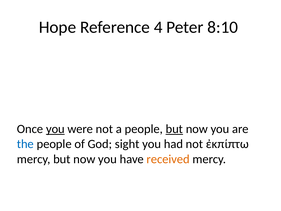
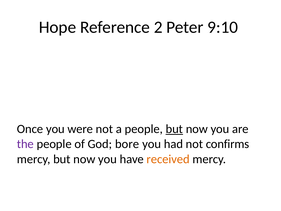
4: 4 -> 2
8:10: 8:10 -> 9:10
you at (55, 129) underline: present -> none
the colour: blue -> purple
sight: sight -> bore
ἐκπίπτω: ἐκπίπτω -> confirms
